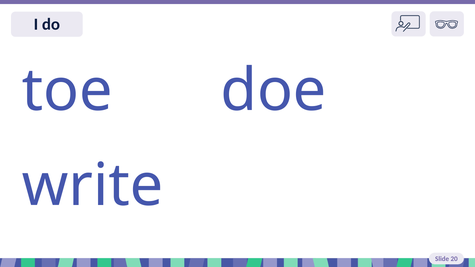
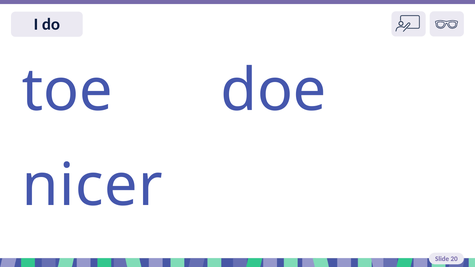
write: write -> nicer
